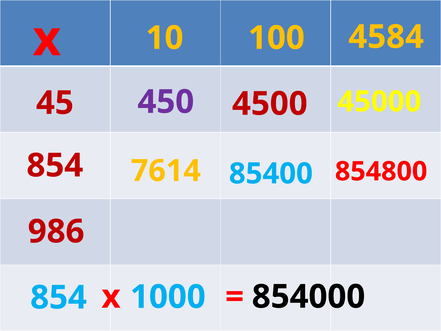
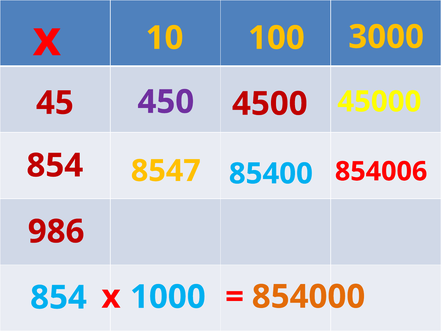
4584: 4584 -> 3000
7614: 7614 -> 8547
854800: 854800 -> 854006
854000 colour: black -> orange
